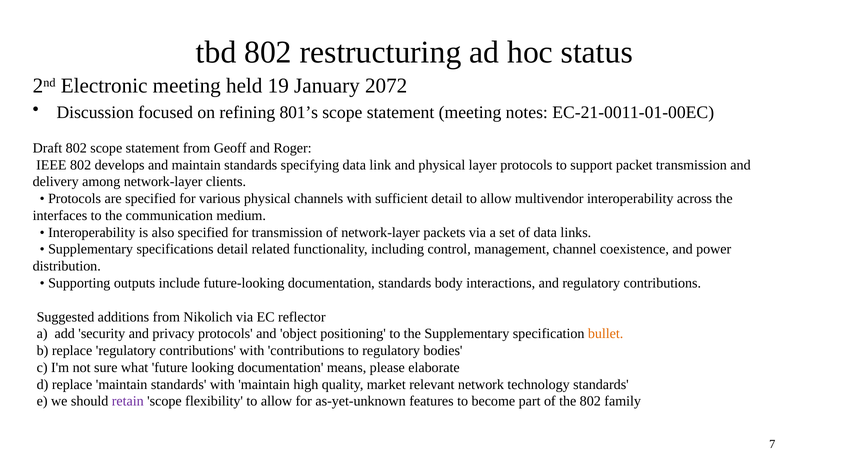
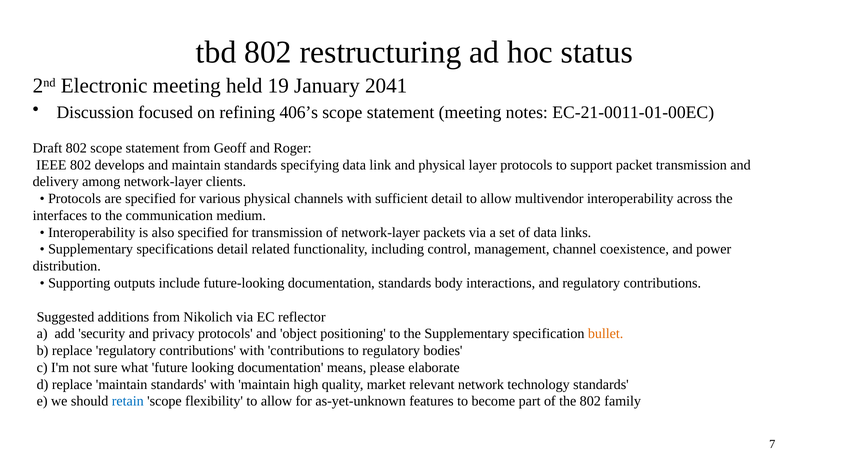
2072: 2072 -> 2041
801’s: 801’s -> 406’s
retain colour: purple -> blue
